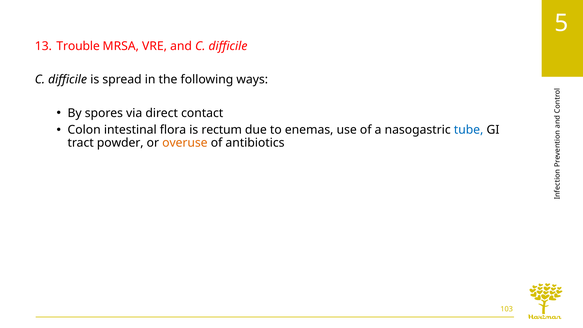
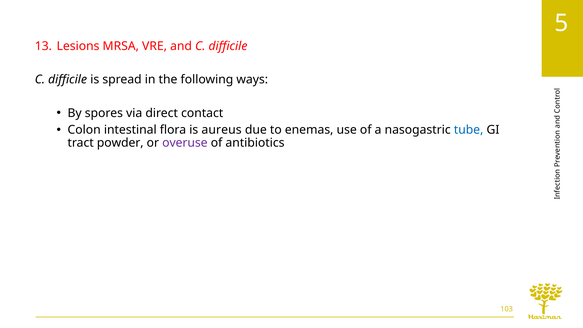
Trouble: Trouble -> Lesions
rectum: rectum -> aureus
overuse colour: orange -> purple
